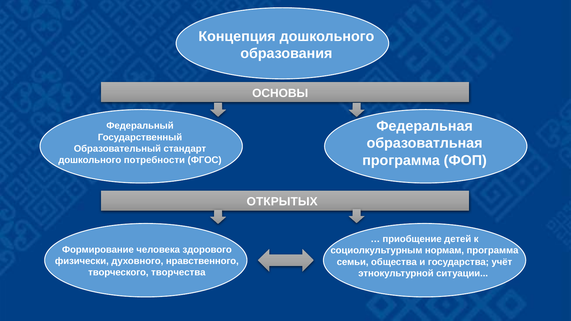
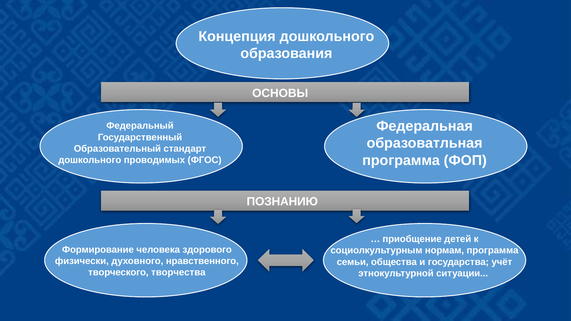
потребности: потребности -> проводимых
ОТКРЫТЫХ: ОТКРЫТЫХ -> ПОЗНАНИЮ
